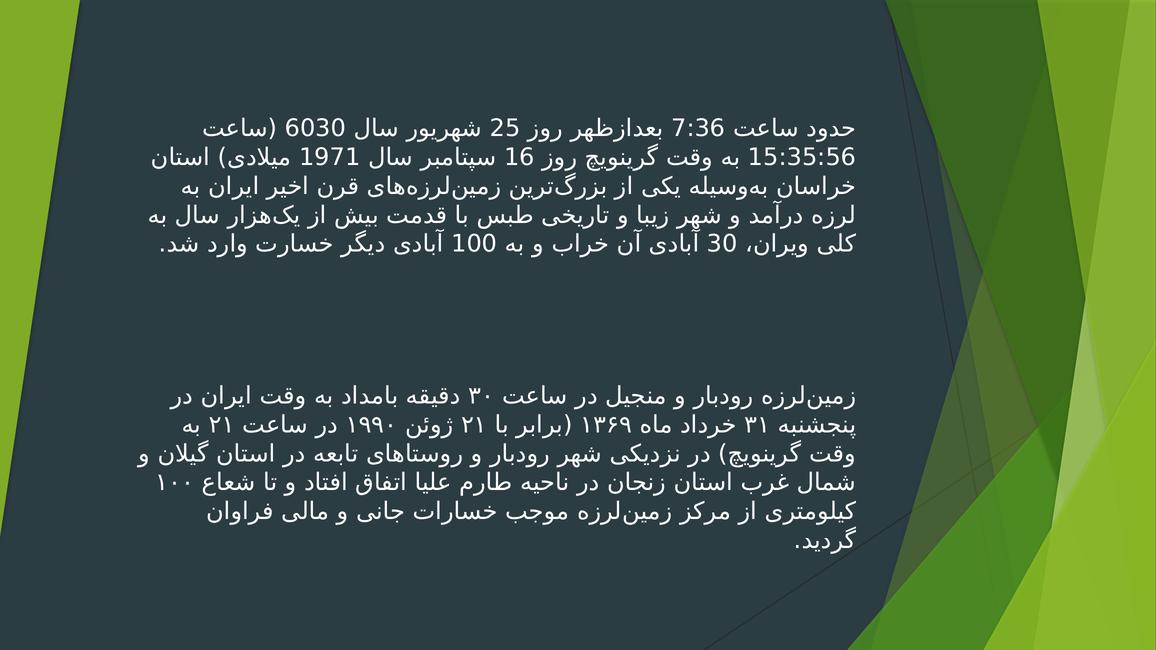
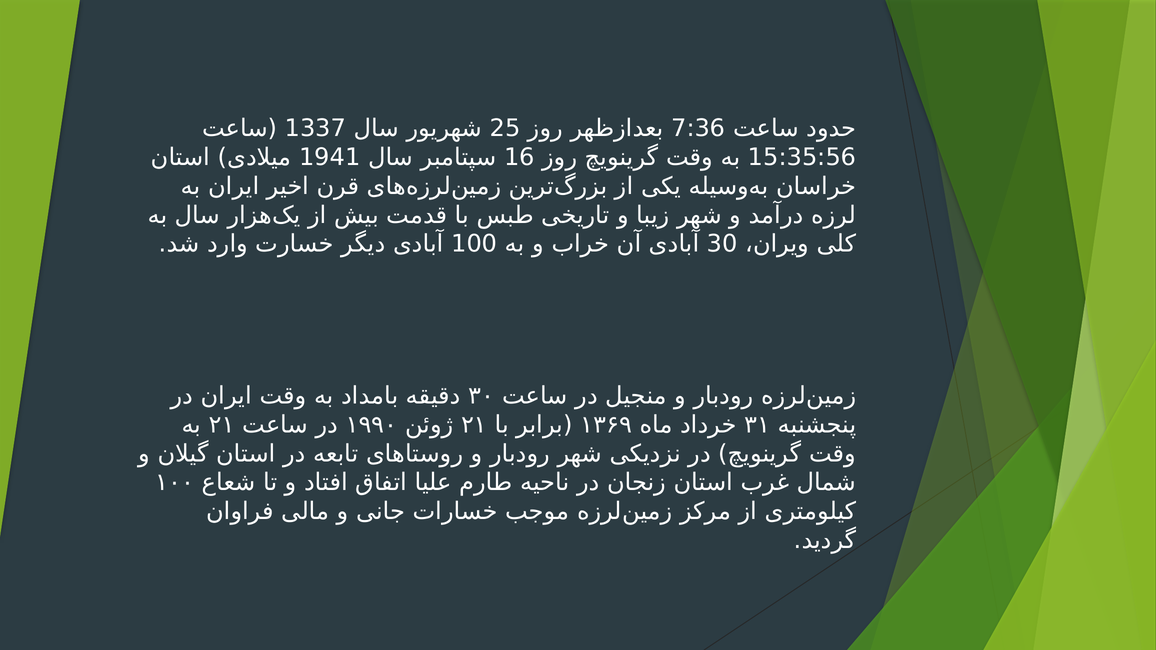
6030: 6030 -> 1337
1971: 1971 -> 1941
